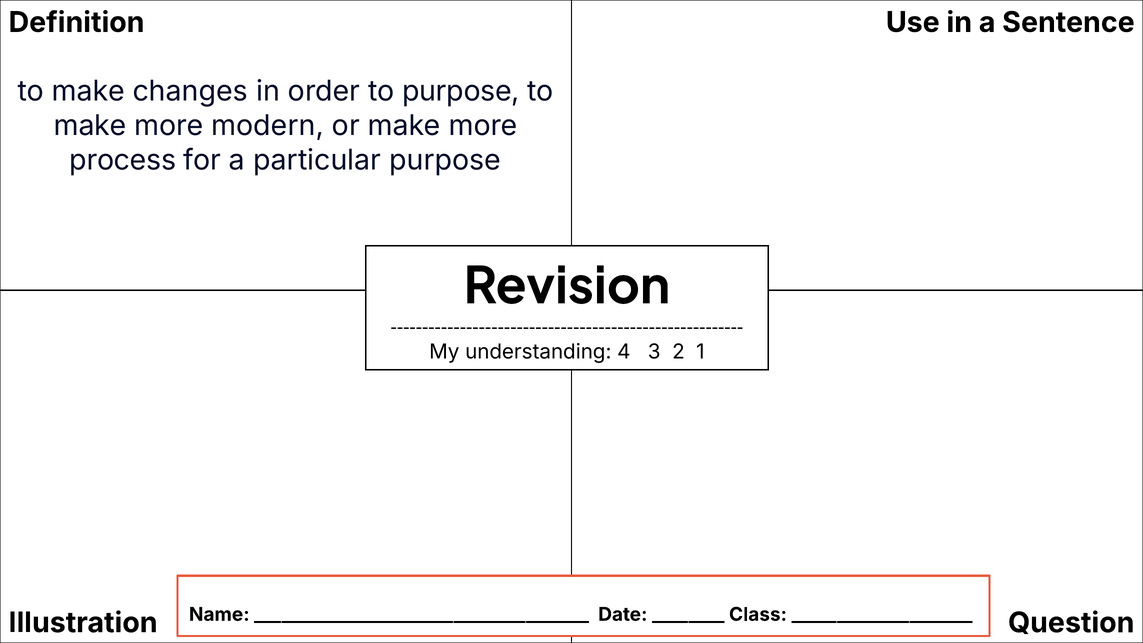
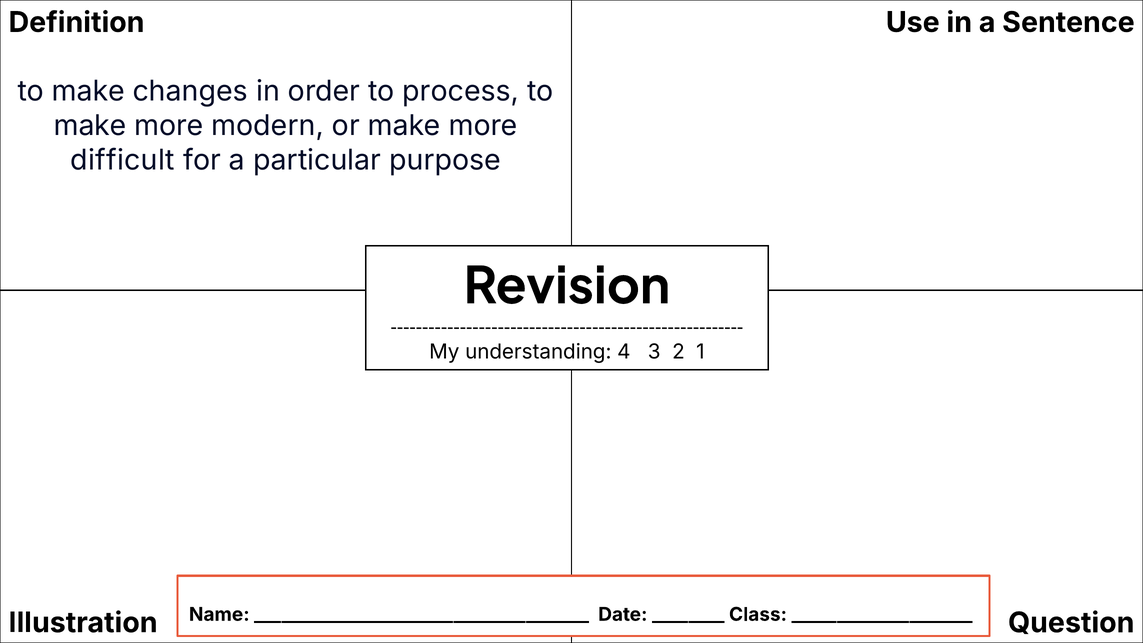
to purpose: purpose -> process
process: process -> difficult
